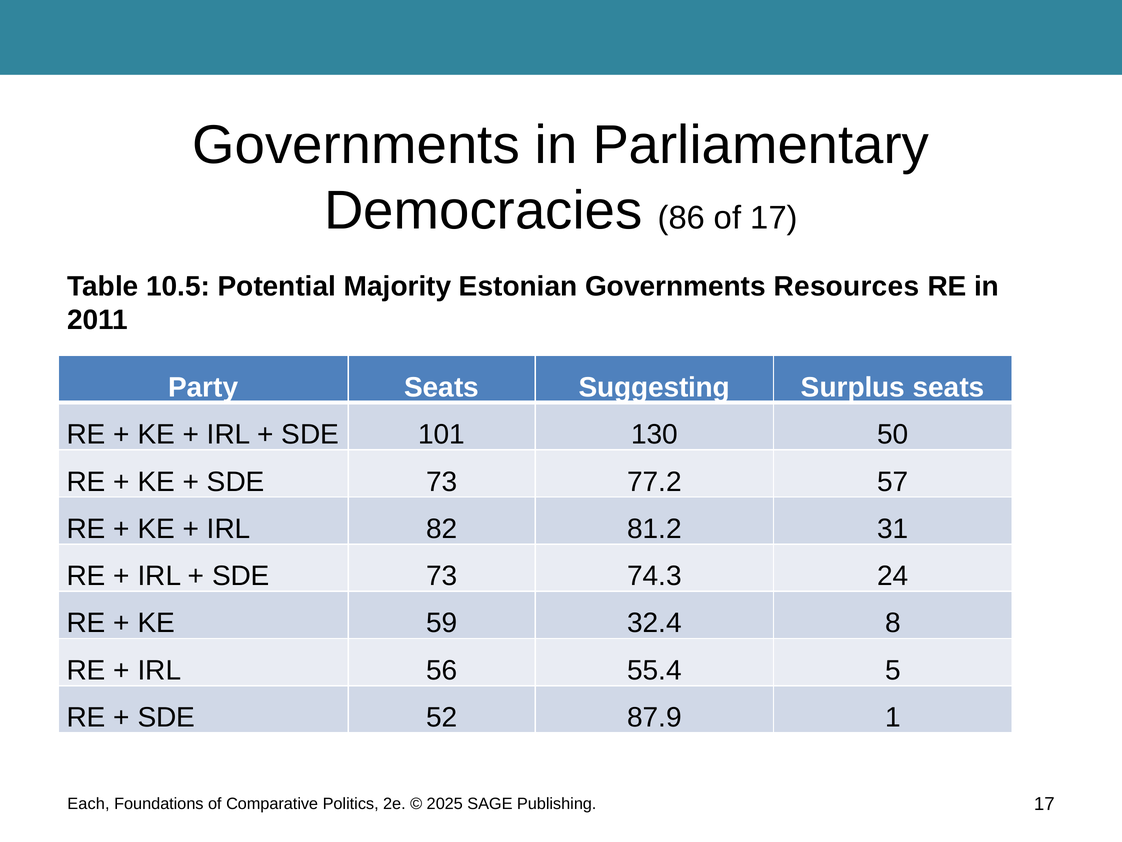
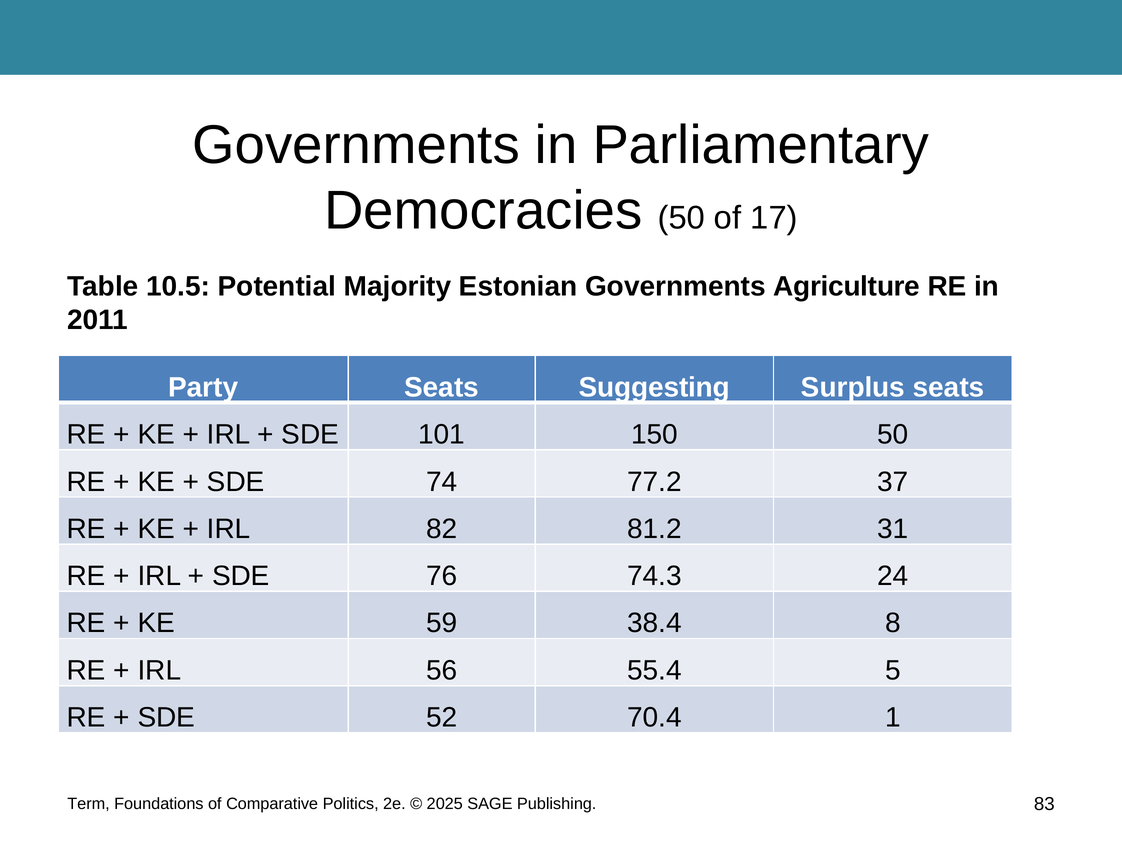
Democracies 86: 86 -> 50
Resources: Resources -> Agriculture
130: 130 -> 150
73 at (442, 481): 73 -> 74
57: 57 -> 37
73 at (442, 576): 73 -> 76
32.4: 32.4 -> 38.4
87.9: 87.9 -> 70.4
Each: Each -> Term
Publishing 17: 17 -> 83
